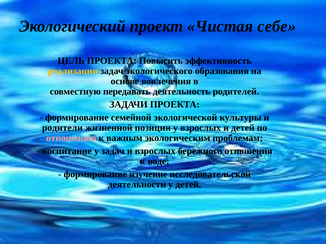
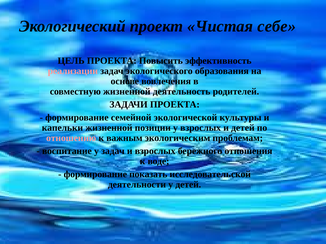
реализации colour: yellow -> pink
совместную передавать: передавать -> жизненной
родители: родители -> капельки
изучение: изучение -> показать
